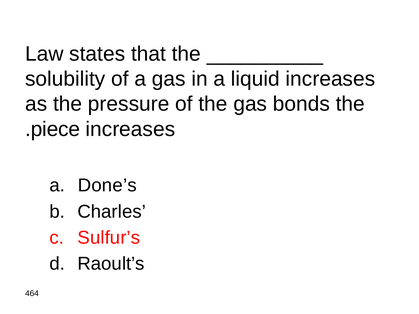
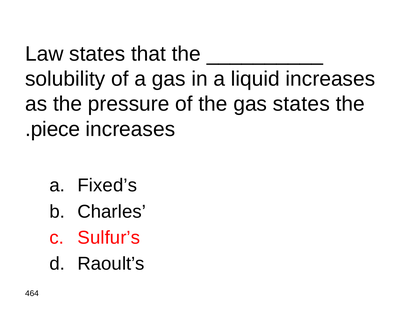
gas bonds: bonds -> states
Done’s: Done’s -> Fixed’s
